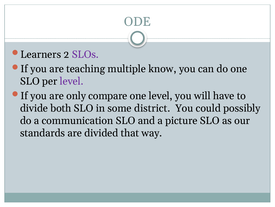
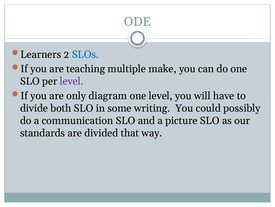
SLOs colour: purple -> blue
know: know -> make
compare: compare -> diagram
district: district -> writing
